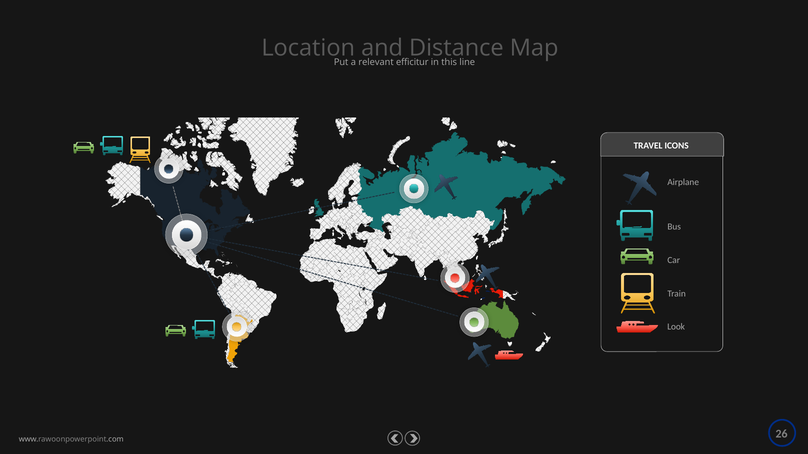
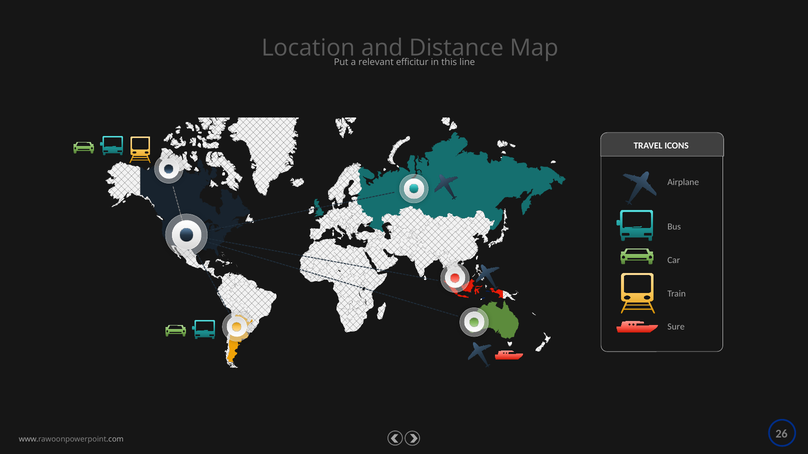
Look: Look -> Sure
